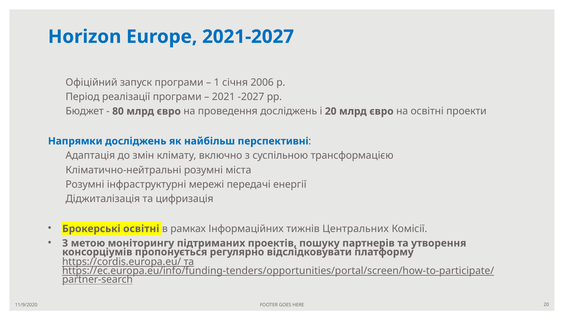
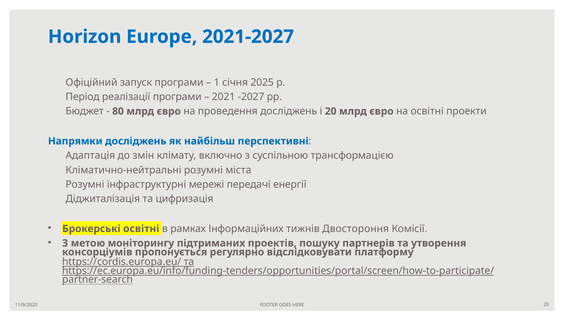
2006: 2006 -> 2025
Центральних: Центральних -> Двостороння
